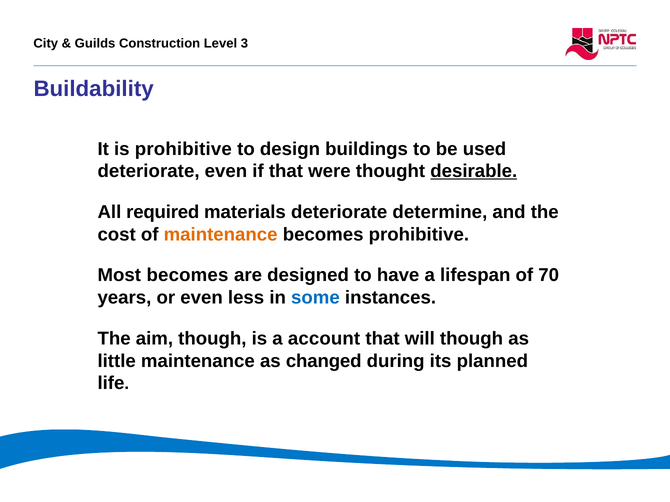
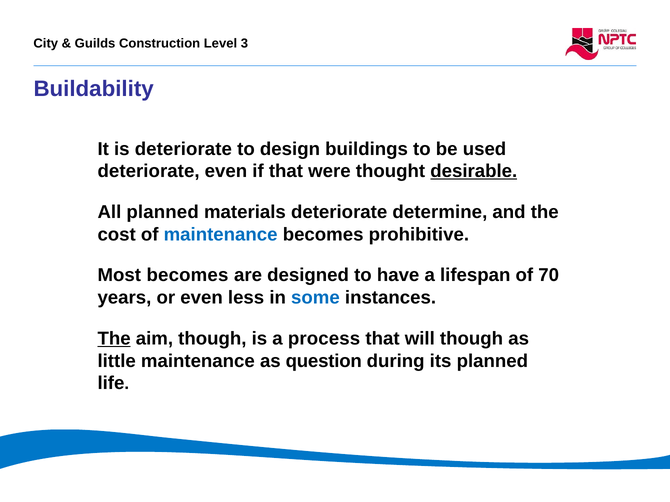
is prohibitive: prohibitive -> deteriorate
All required: required -> planned
maintenance at (221, 235) colour: orange -> blue
The at (114, 339) underline: none -> present
account: account -> process
changed: changed -> question
